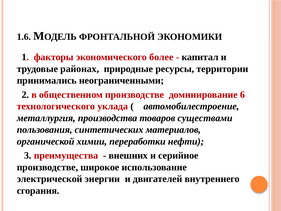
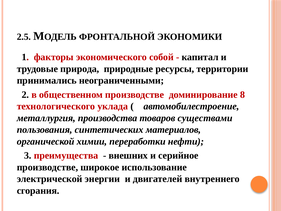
1.6: 1.6 -> 2.5
более: более -> собой
районах: районах -> природа
6: 6 -> 8
